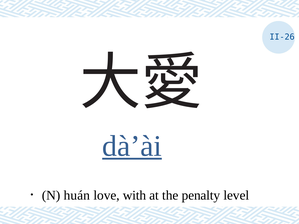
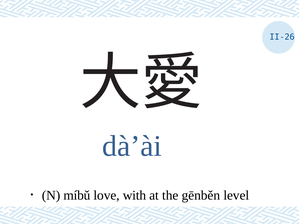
dà’ài underline: present -> none
huán: huán -> míbǔ
penalty: penalty -> gēnběn
